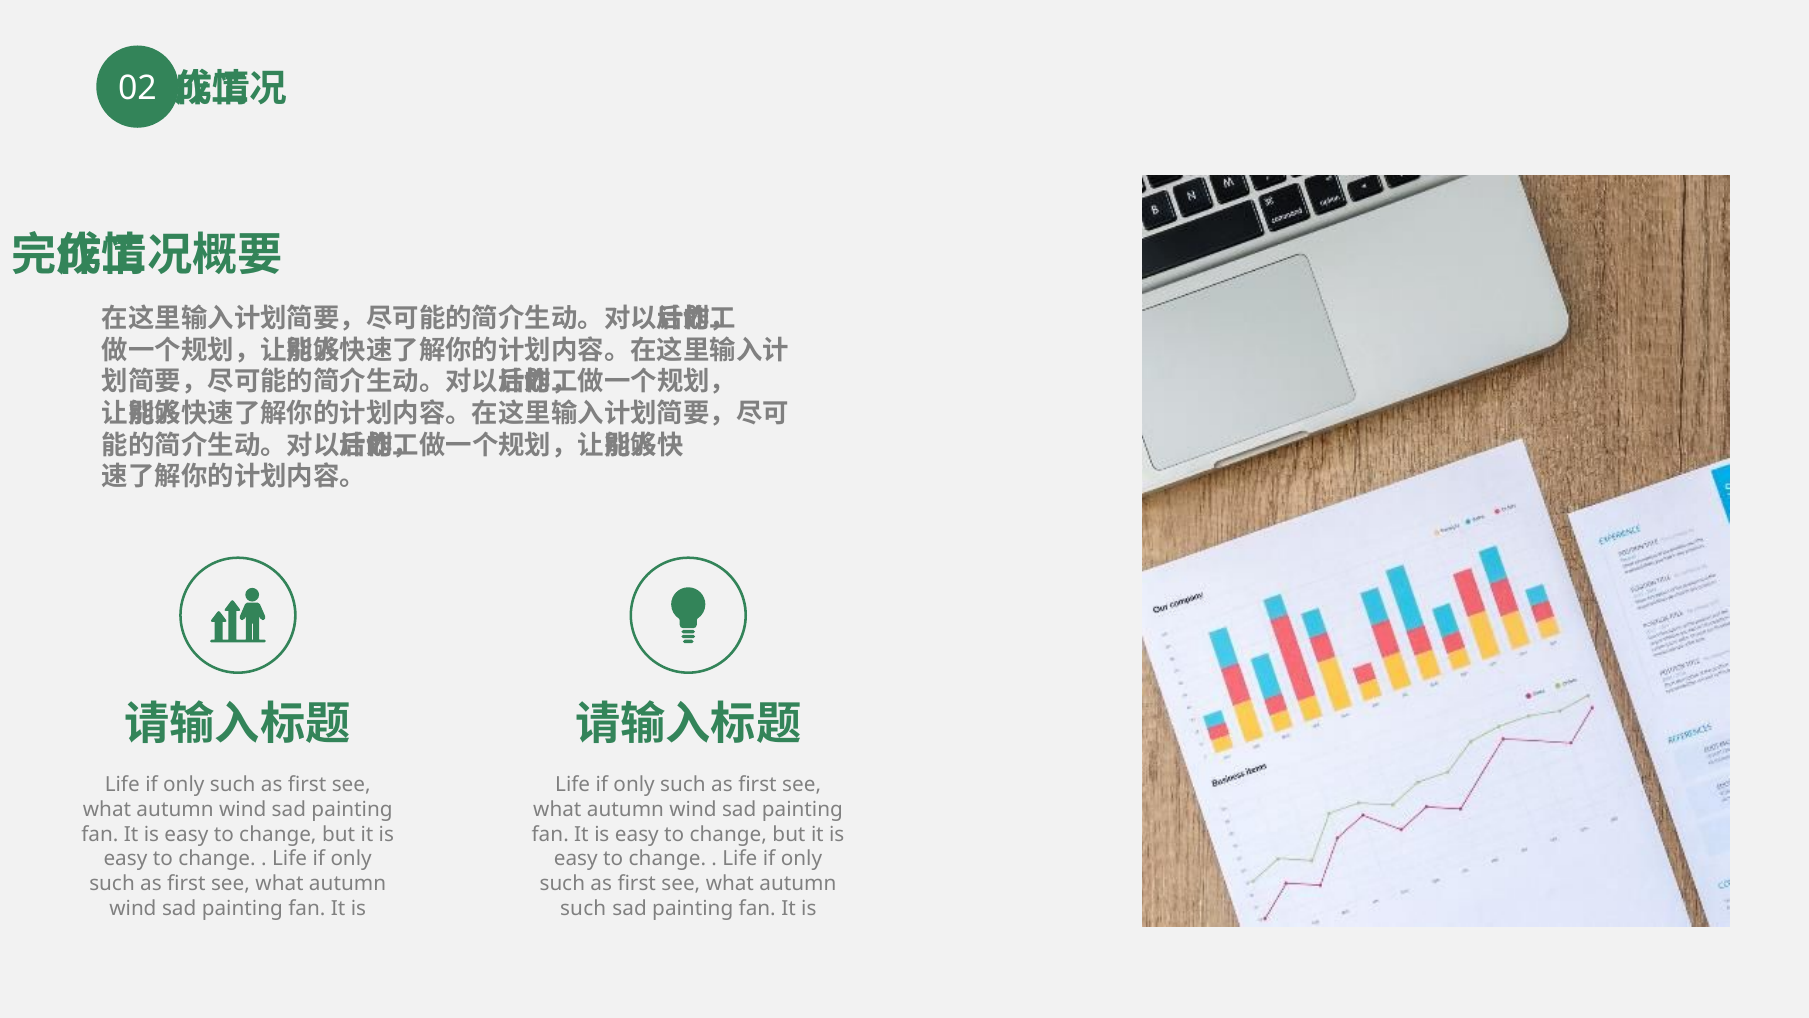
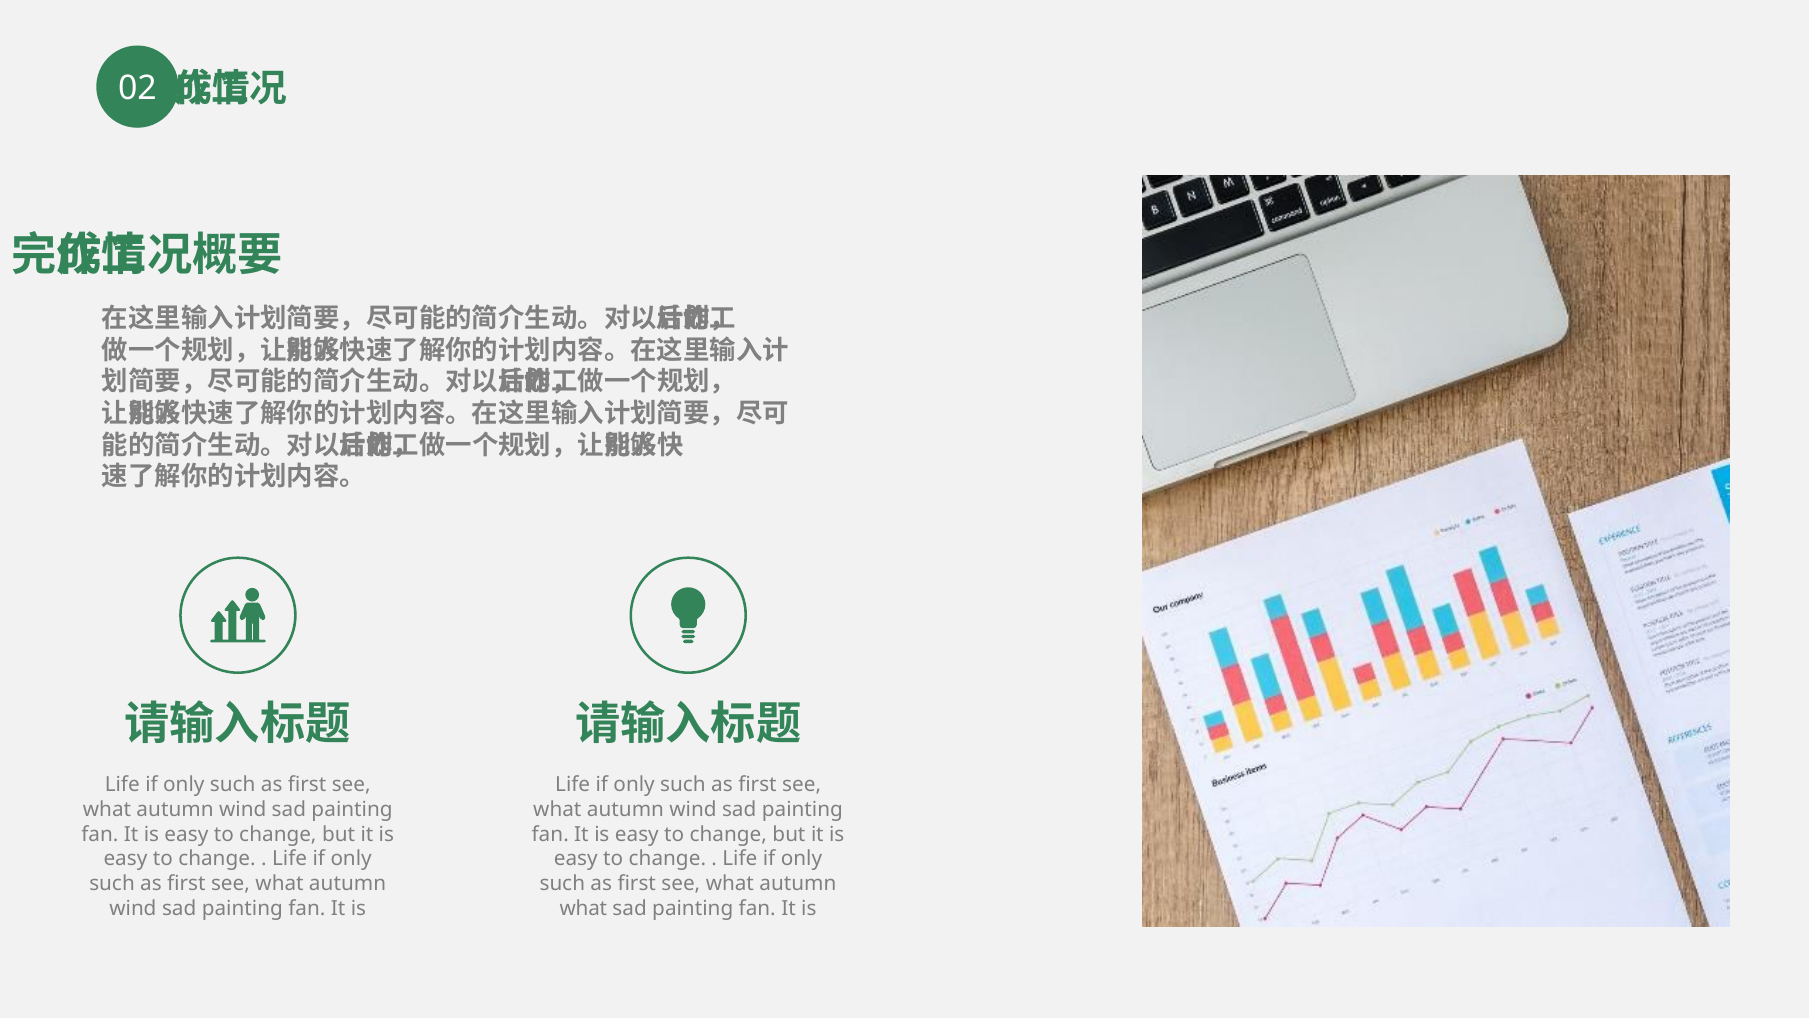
such at (583, 908): such -> what
